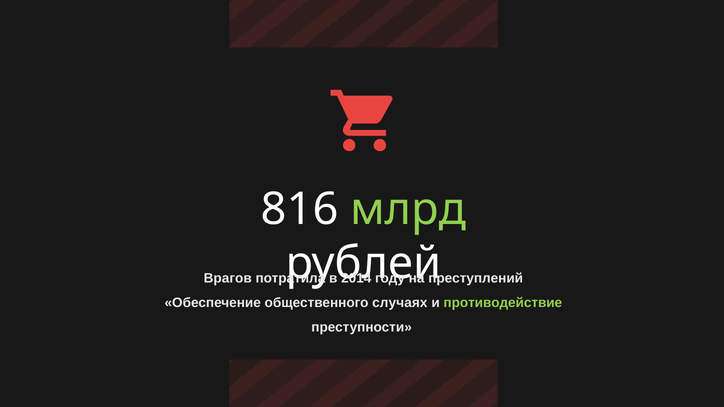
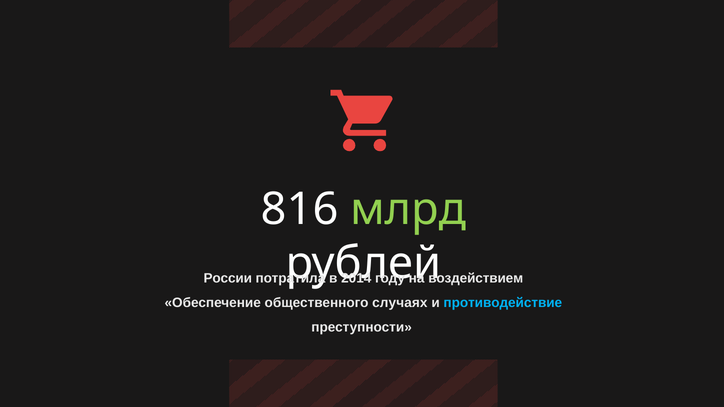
Врагов: Врагов -> России
преступлений: преступлений -> воздействием
противодействие colour: light green -> light blue
